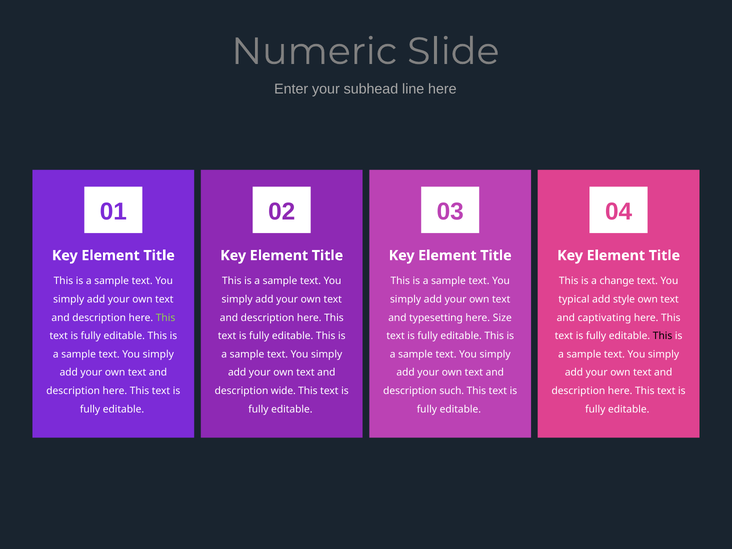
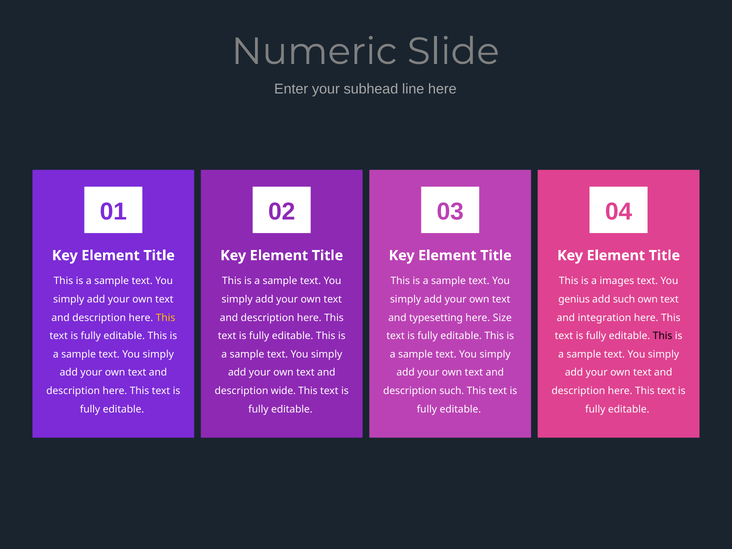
change: change -> images
typical: typical -> genius
add style: style -> such
This at (166, 318) colour: light green -> yellow
captivating: captivating -> integration
